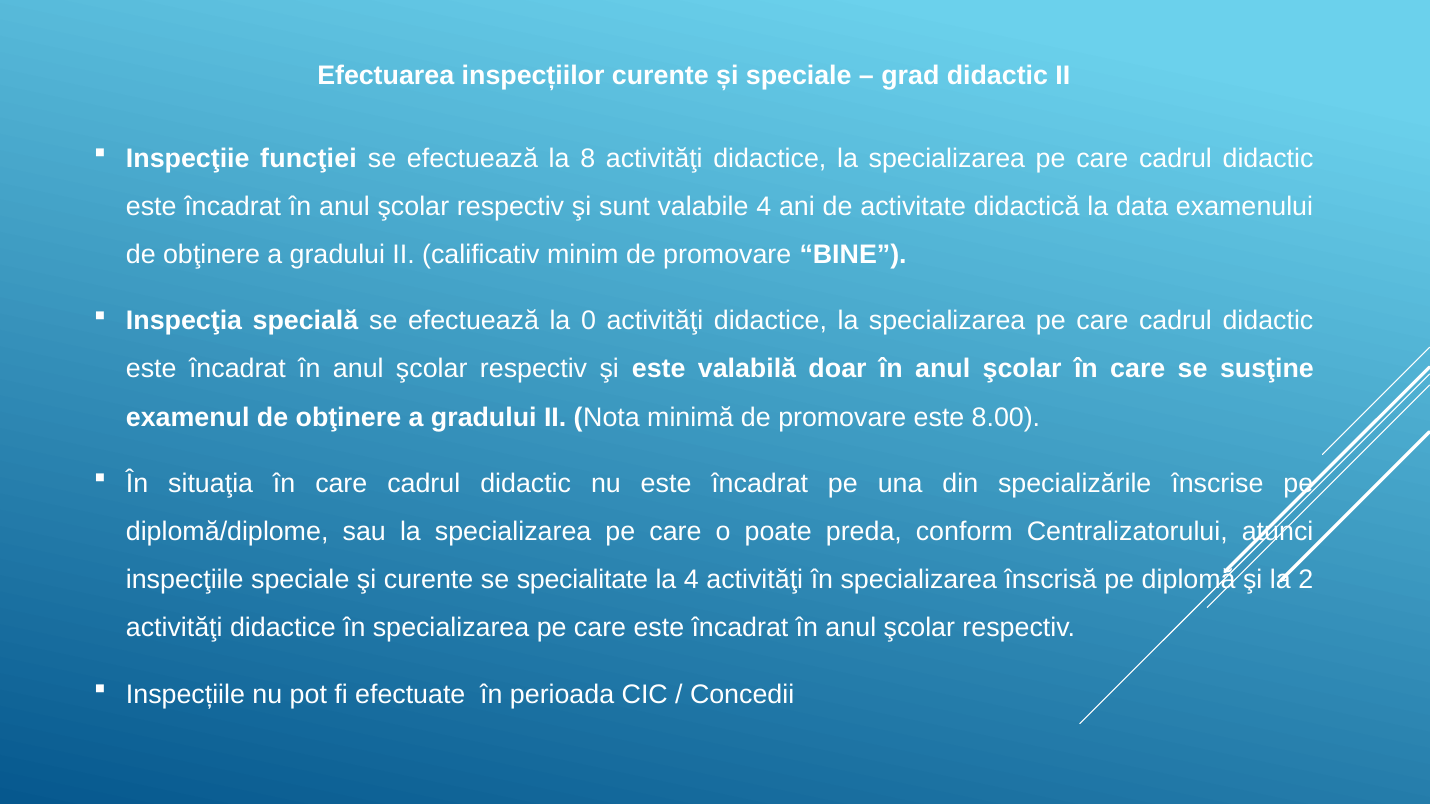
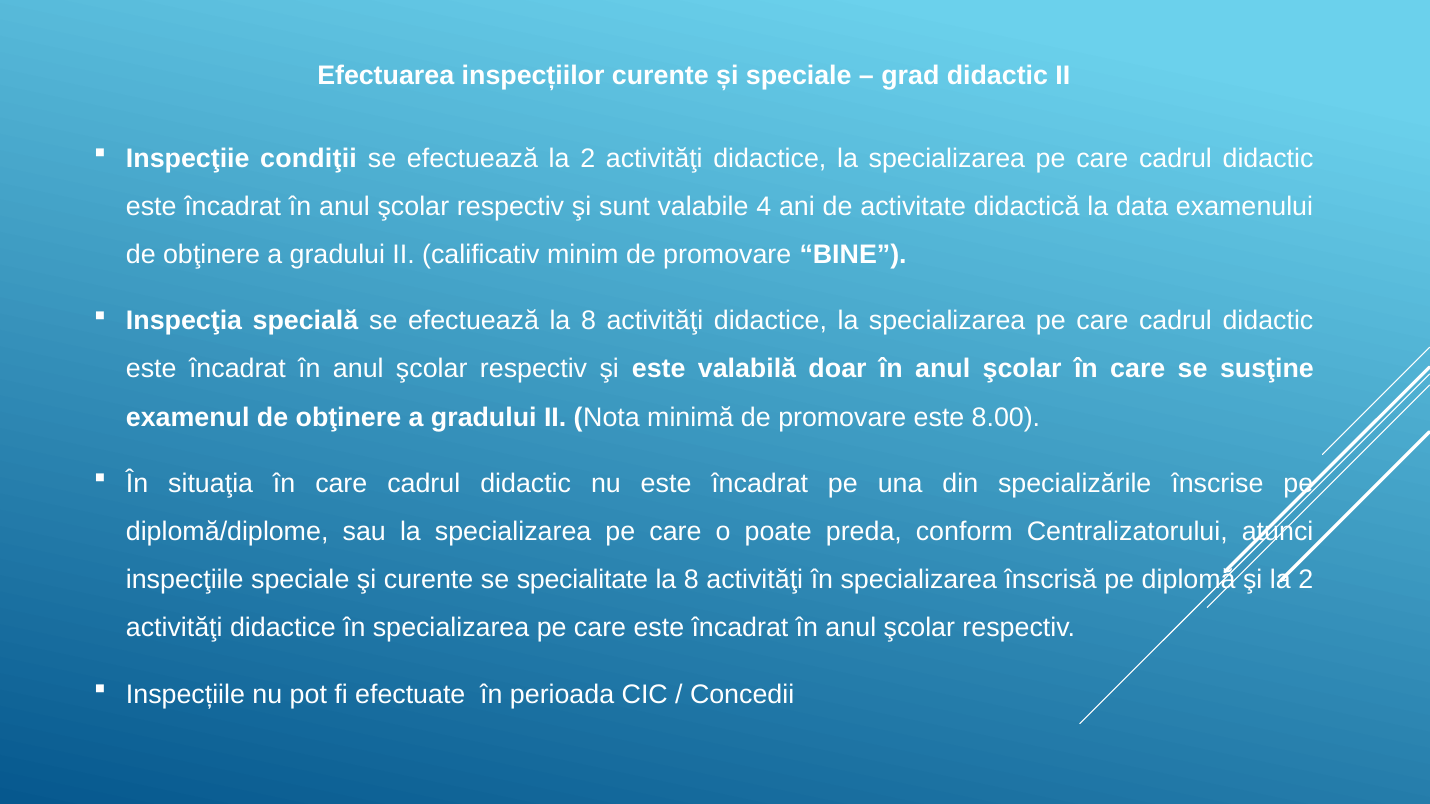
funcţiei: funcţiei -> condiţii
efectuează la 8: 8 -> 2
efectuează la 0: 0 -> 8
4 at (691, 580): 4 -> 8
